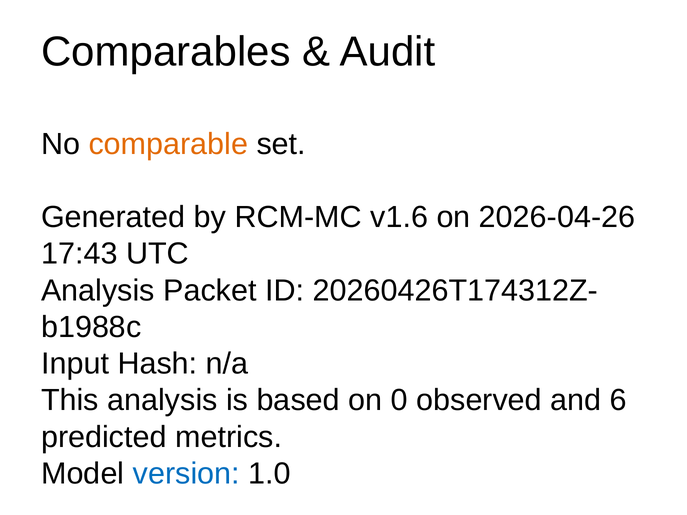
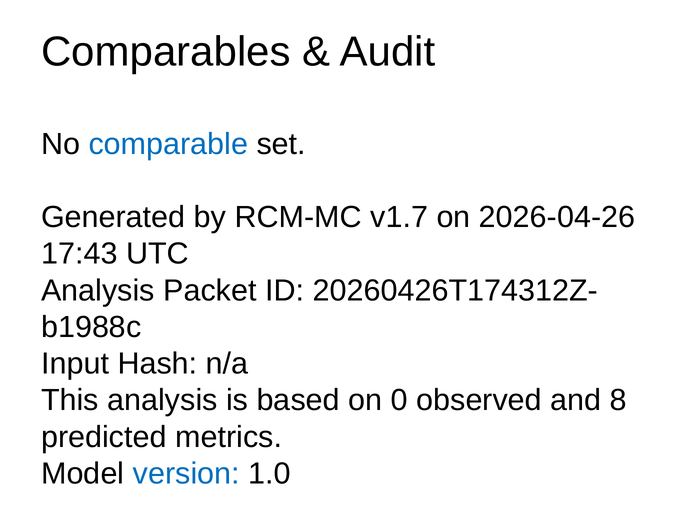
comparable colour: orange -> blue
v1.6: v1.6 -> v1.7
6: 6 -> 8
